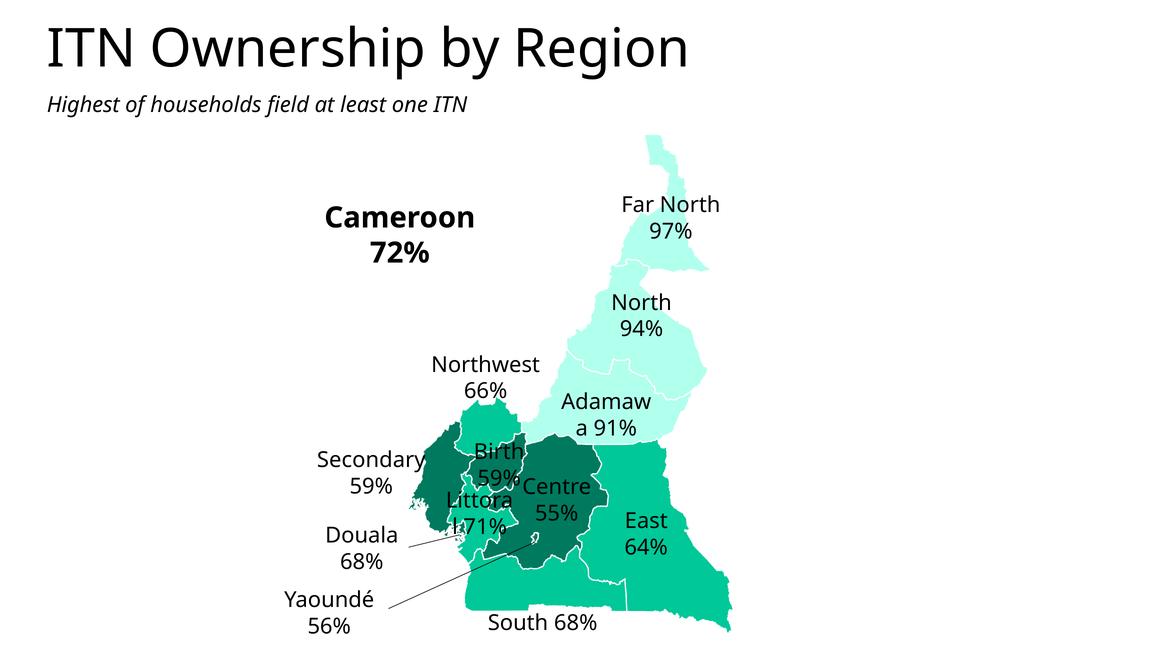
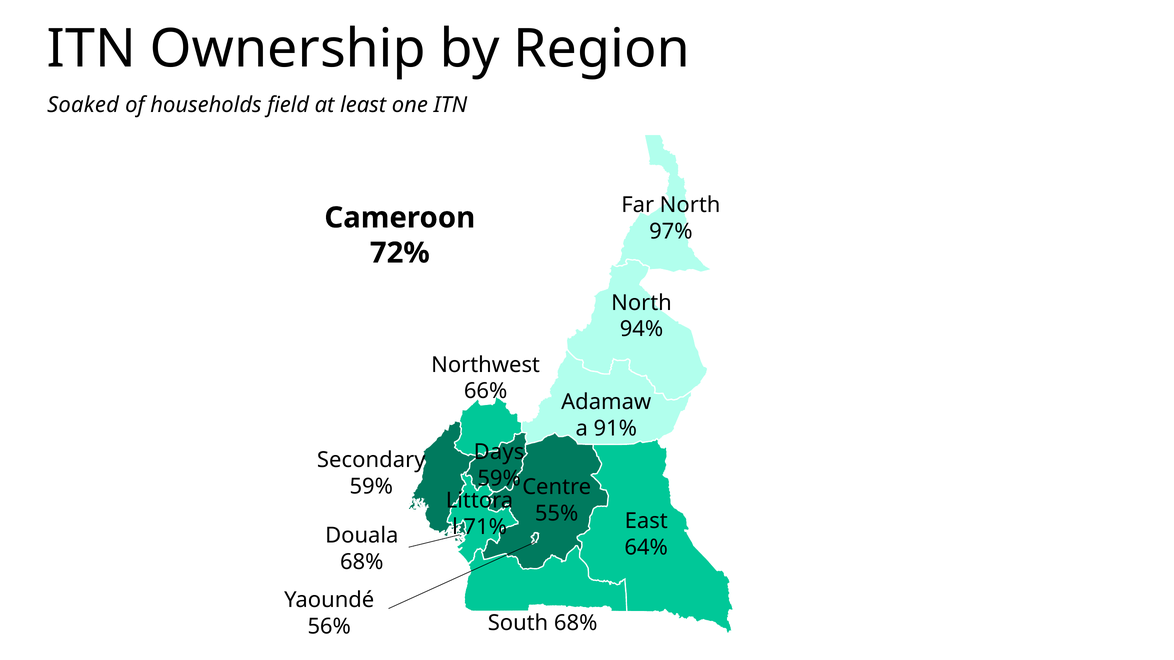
Highest: Highest -> Soaked
Birth: Birth -> Days
